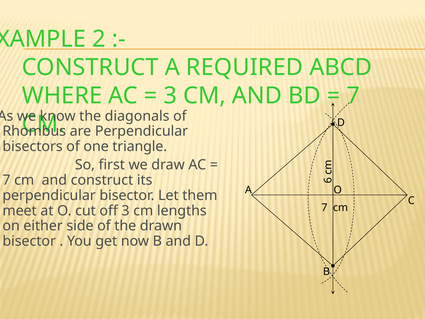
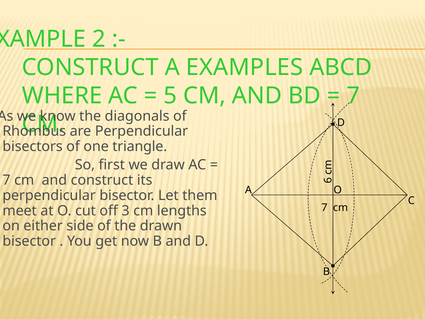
REQUIRED: REQUIRED -> EXAMPLES
3 at (170, 95): 3 -> 5
